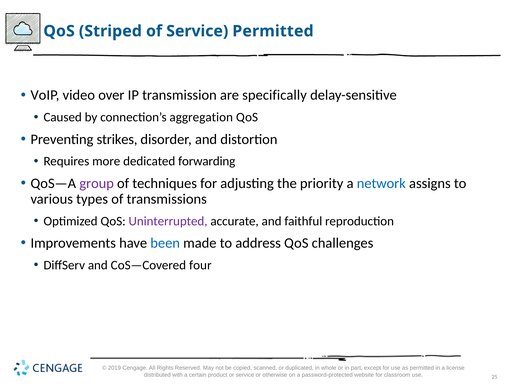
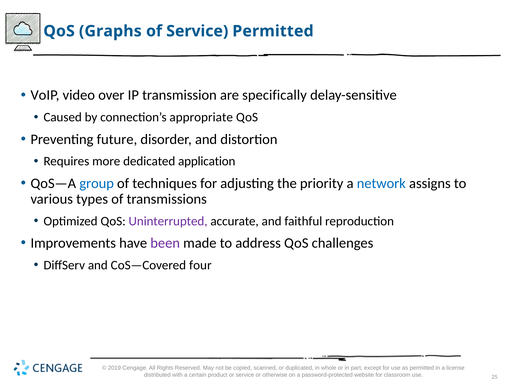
Striped: Striped -> Graphs
aggregation: aggregation -> appropriate
strikes: strikes -> future
forwarding: forwarding -> application
group colour: purple -> blue
been colour: blue -> purple
